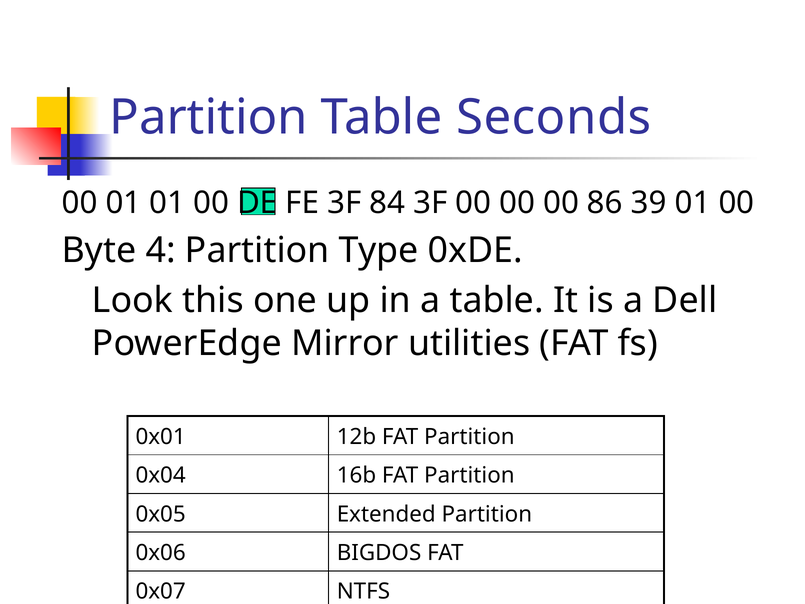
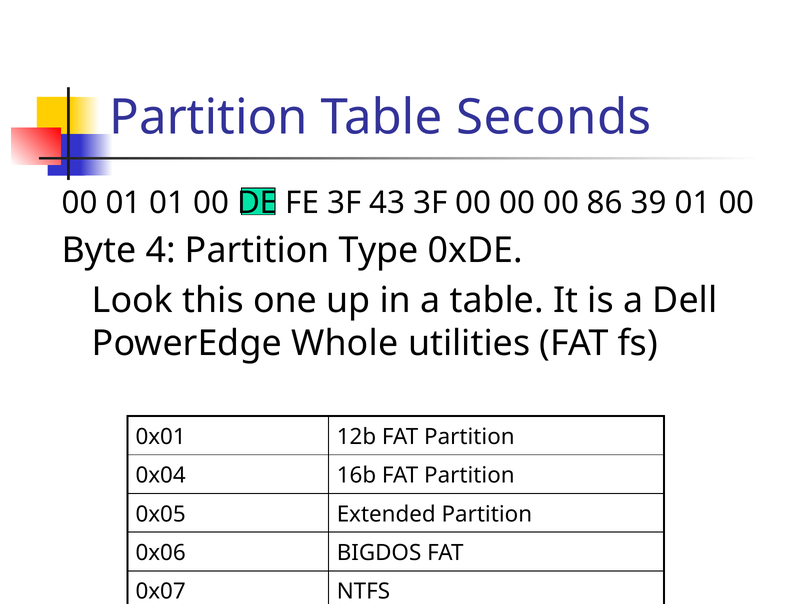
84: 84 -> 43
Mirror: Mirror -> Whole
